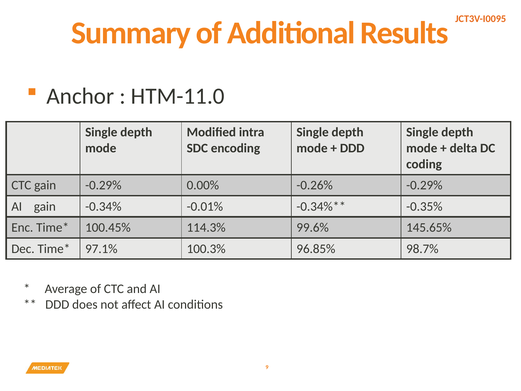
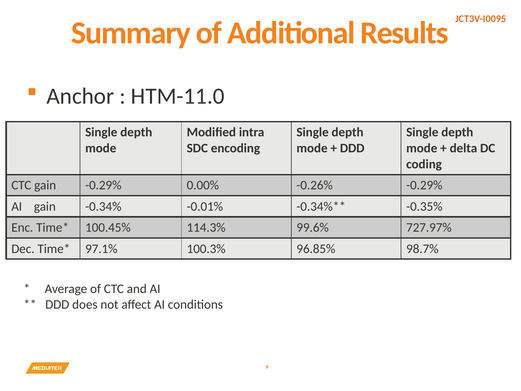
145.65%: 145.65% -> 727.97%
